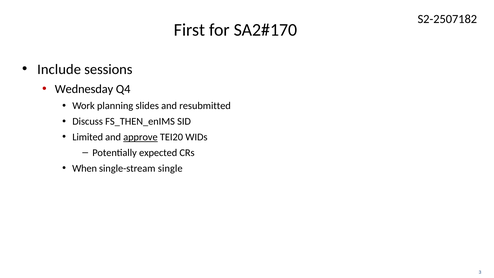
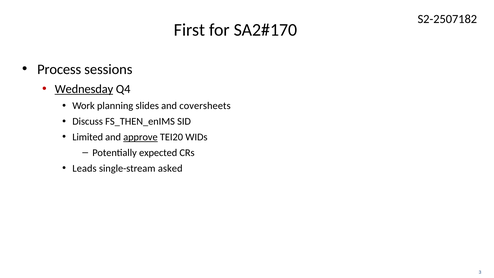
Include: Include -> Process
Wednesday underline: none -> present
resubmitted: resubmitted -> coversheets
When: When -> Leads
single: single -> asked
